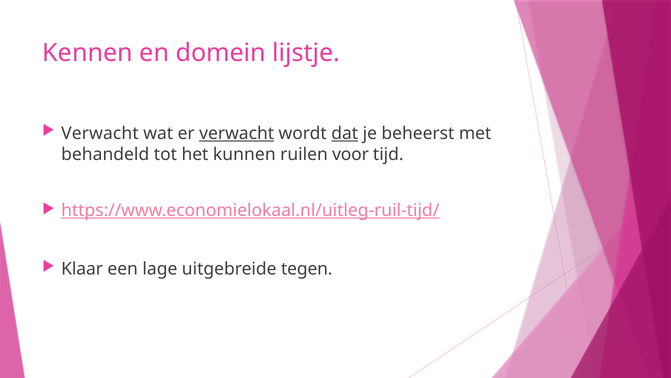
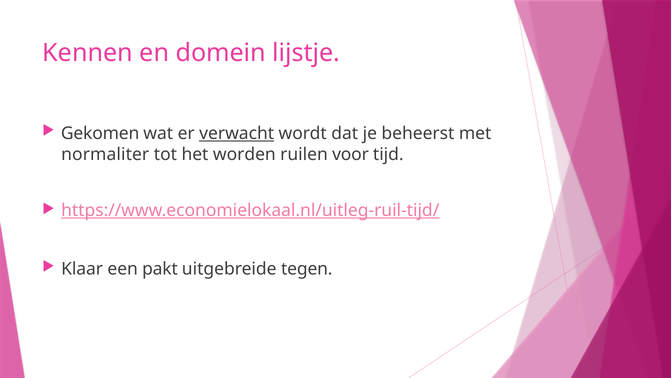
Verwacht at (100, 133): Verwacht -> Gekomen
dat underline: present -> none
behandeld: behandeld -> normaliter
kunnen: kunnen -> worden
lage: lage -> pakt
